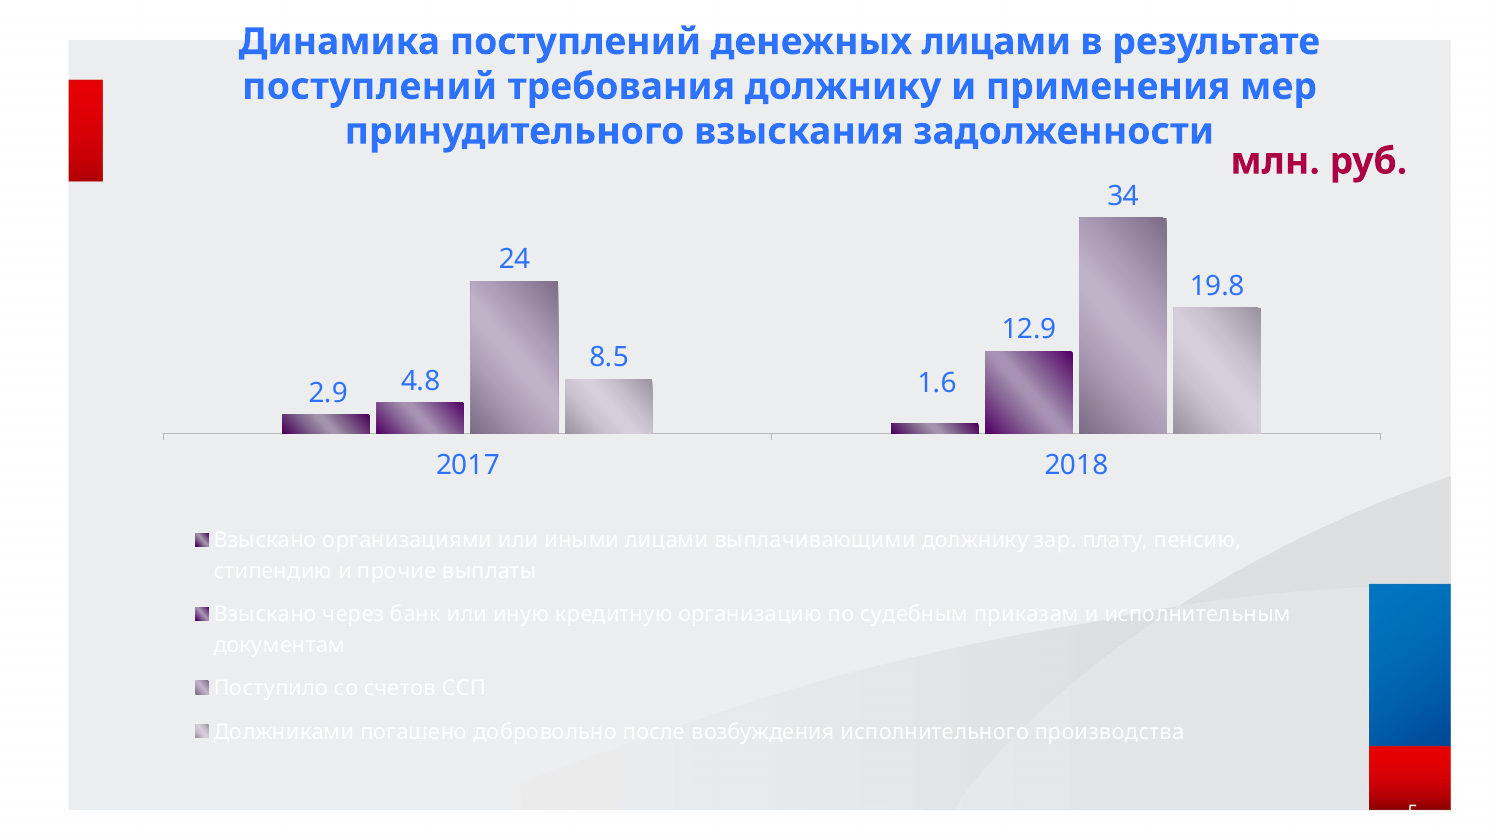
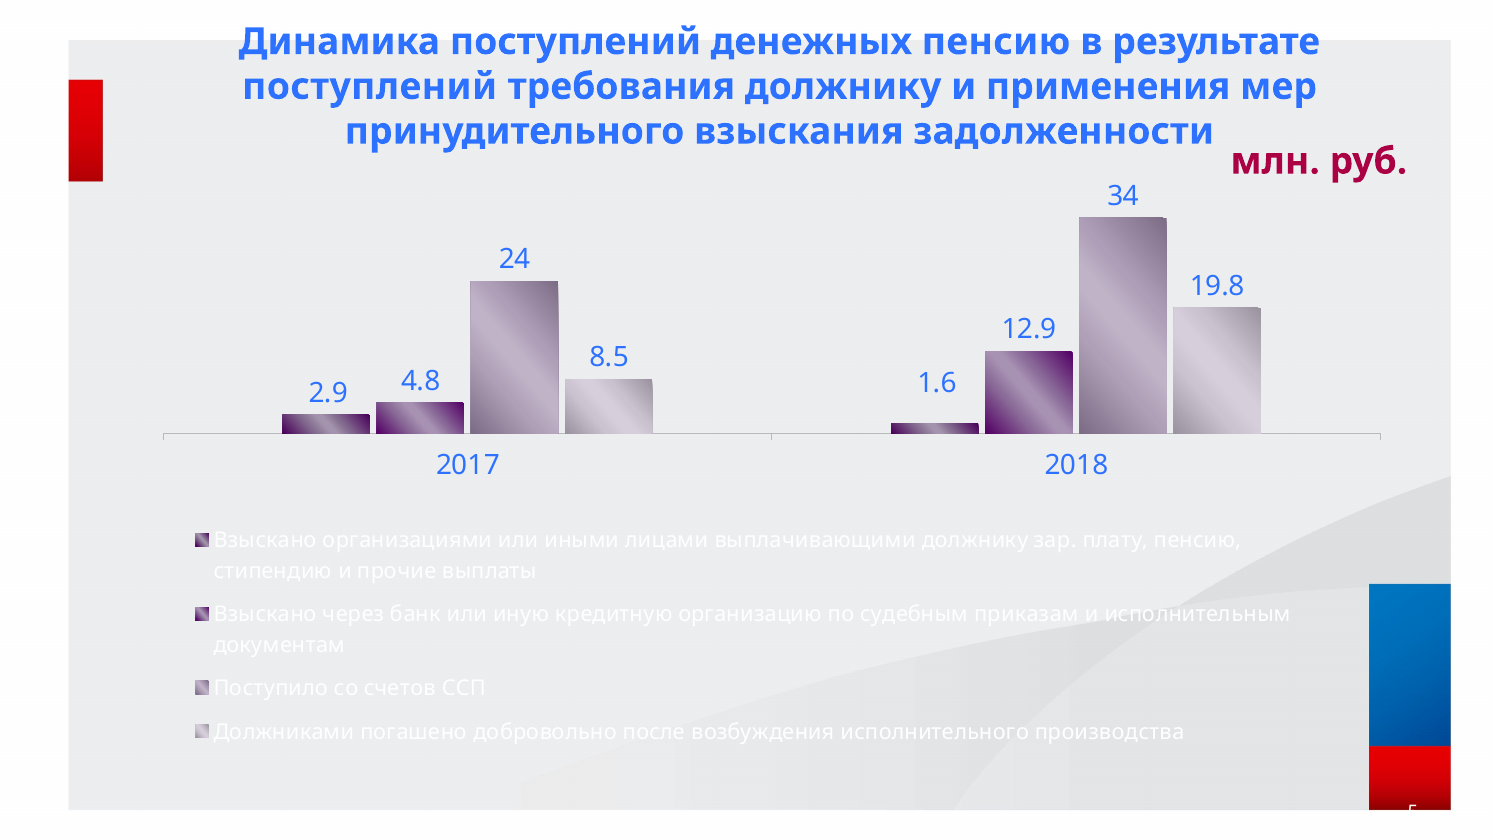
денежных лицами: лицами -> пенсию
